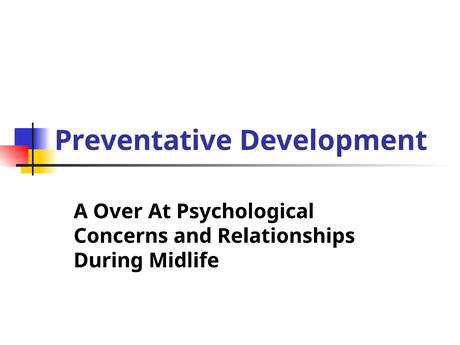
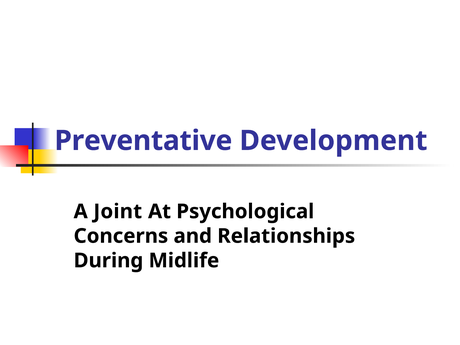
Over: Over -> Joint
